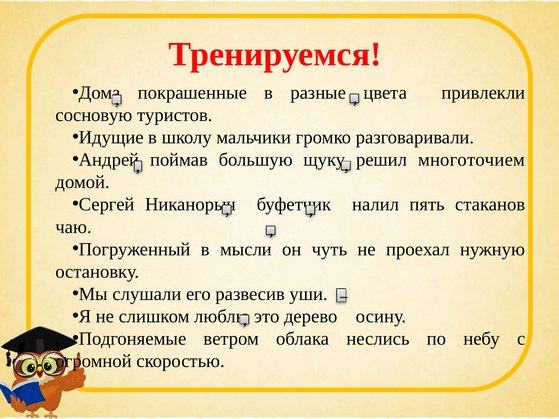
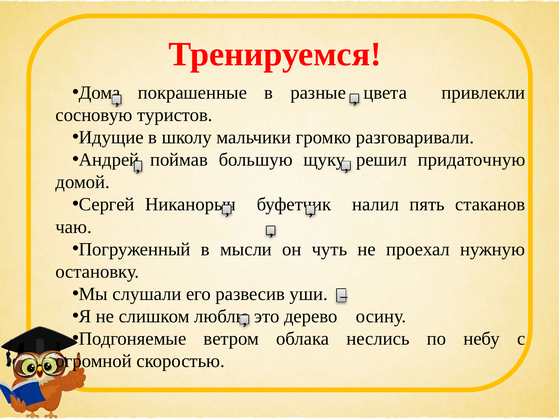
многоточием: многоточием -> придаточную
